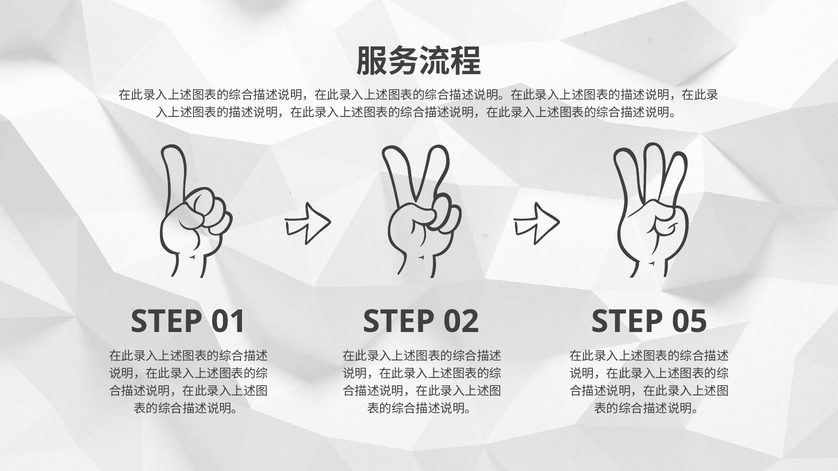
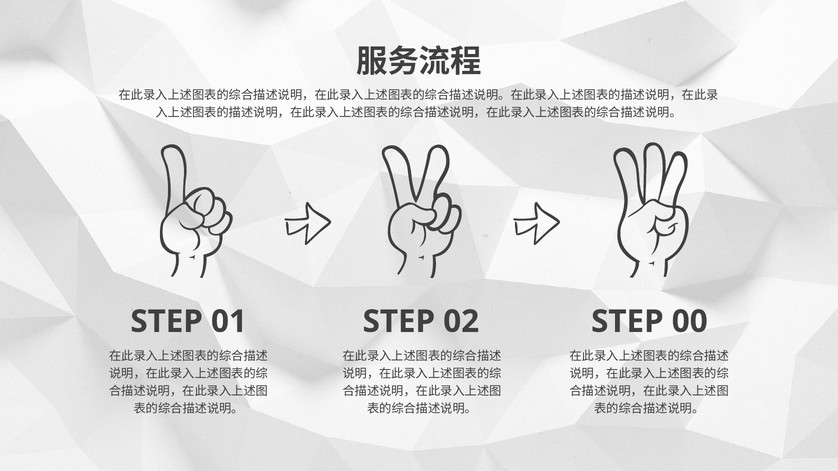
05: 05 -> 00
